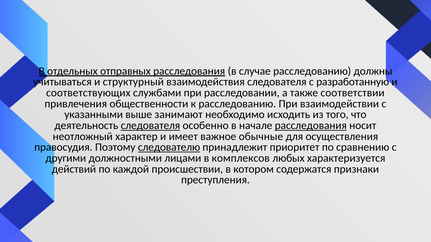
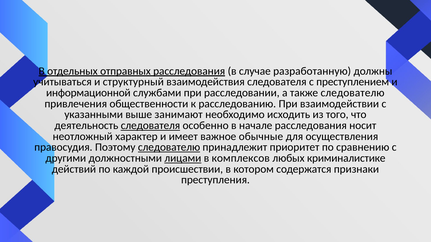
случае расследованию: расследованию -> разработанную
разработанную: разработанную -> преступлением
соответствующих: соответствующих -> информационной
также соответствии: соответствии -> следователю
расследования at (311, 126) underline: present -> none
лицами underline: none -> present
характеризуется: характеризуется -> криминалистике
